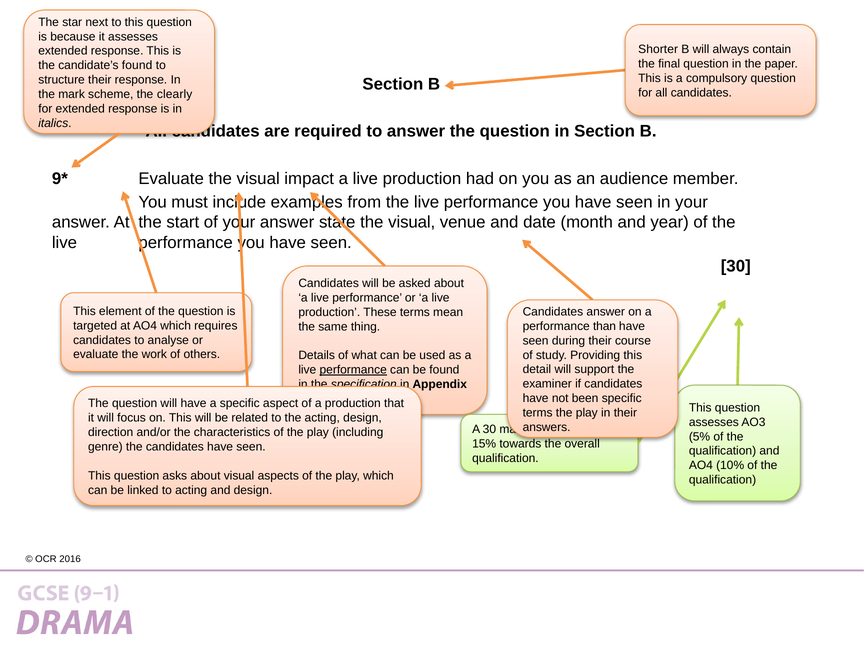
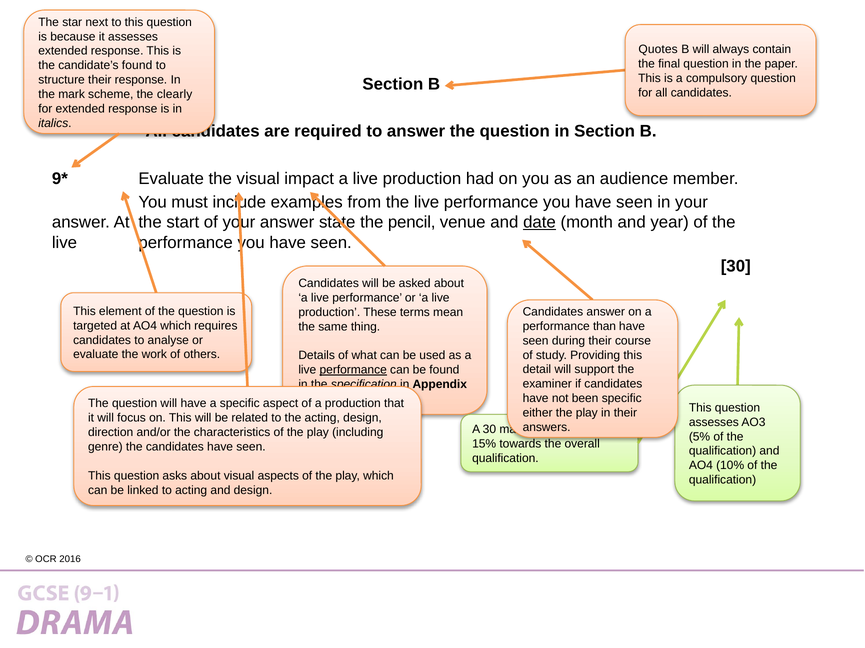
Shorter: Shorter -> Quotes
state the visual: visual -> pencil
date underline: none -> present
terms at (538, 413): terms -> either
